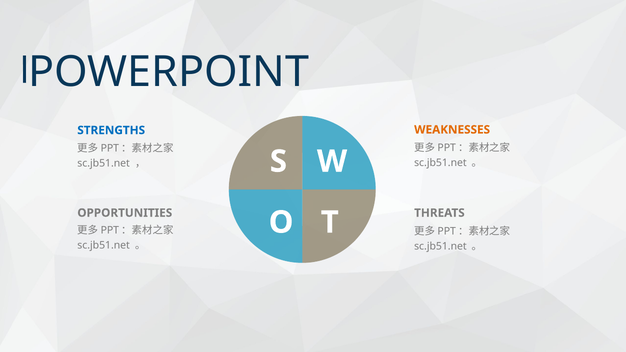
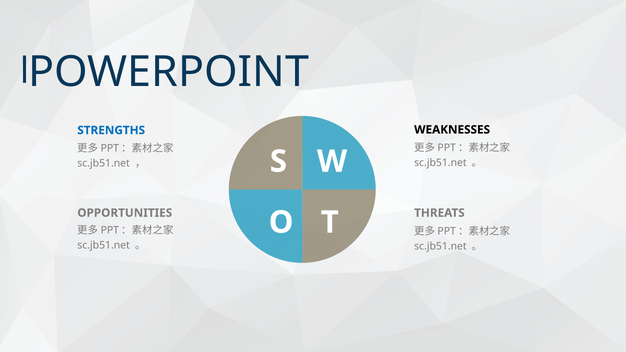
WEAKNESSES colour: orange -> black
